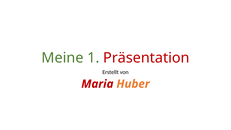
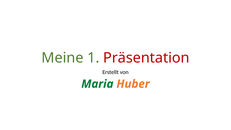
Maria colour: red -> green
